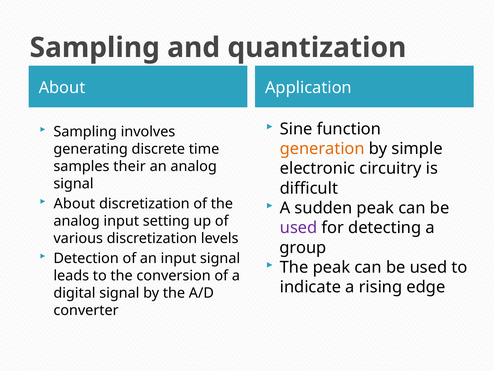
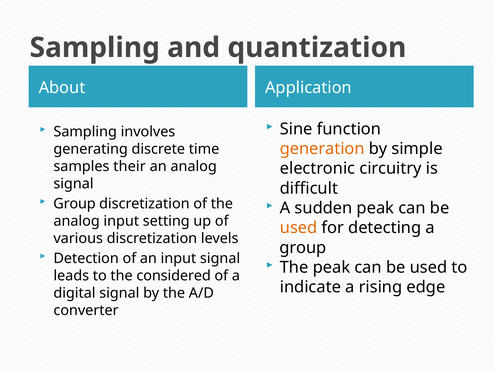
About at (74, 203): About -> Group
used at (299, 228) colour: purple -> orange
conversion: conversion -> considered
